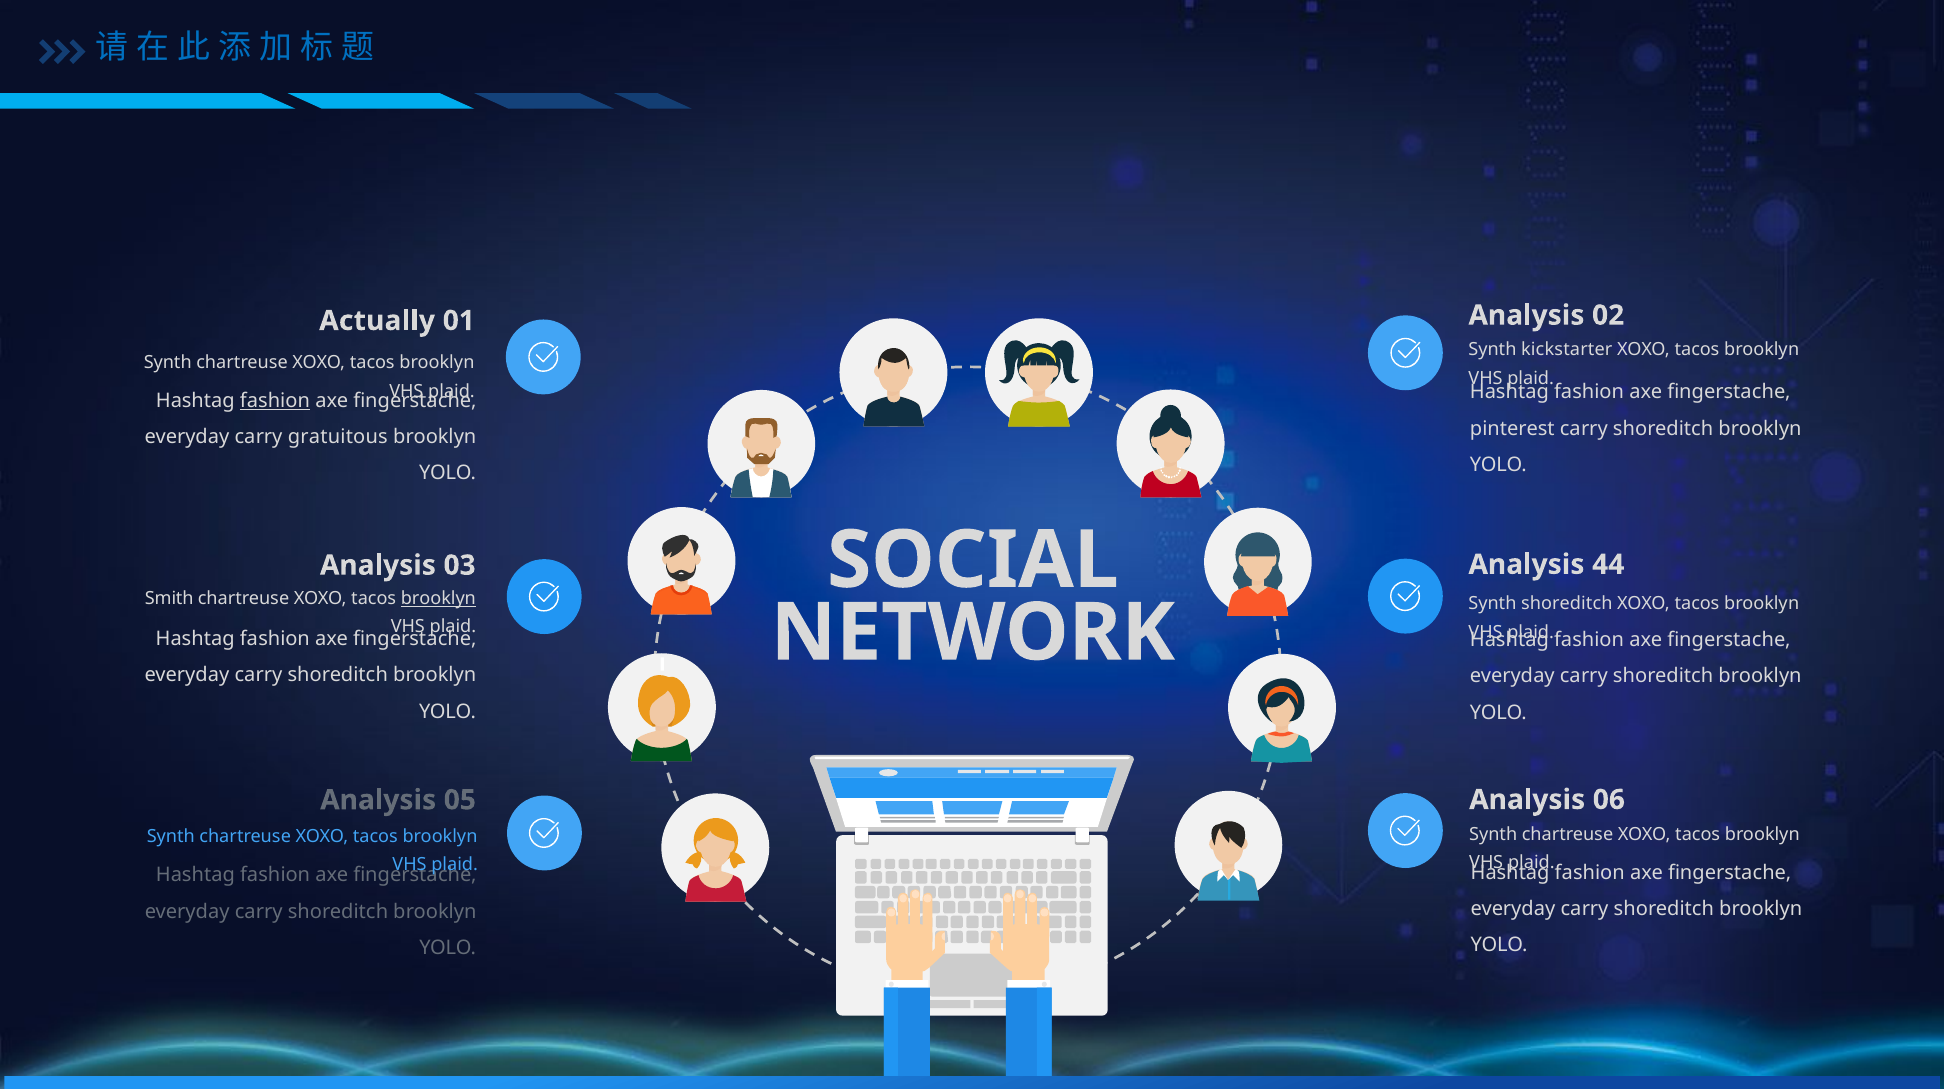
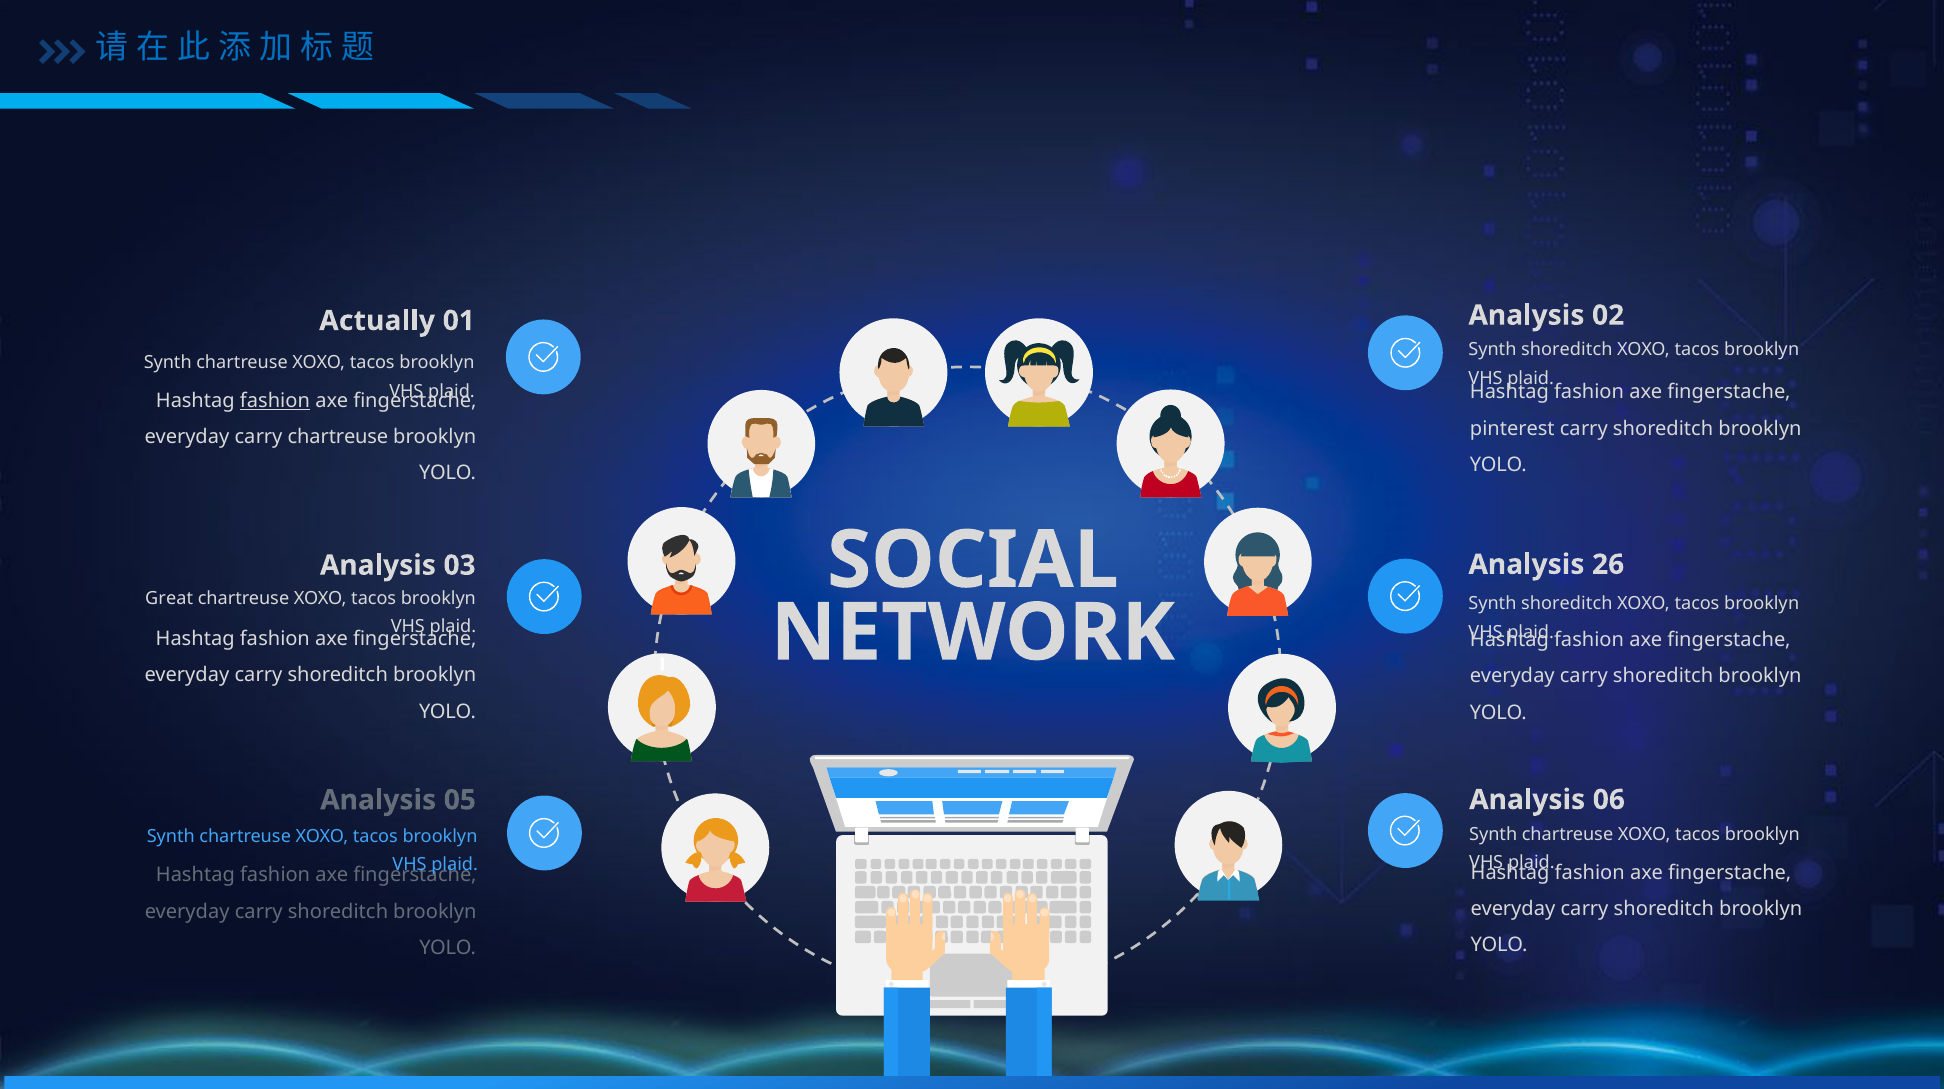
kickstarter at (1567, 350): kickstarter -> shoreditch
carry gratuitous: gratuitous -> chartreuse
44: 44 -> 26
Smith: Smith -> Great
brooklyn at (438, 598) underline: present -> none
